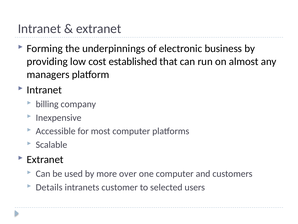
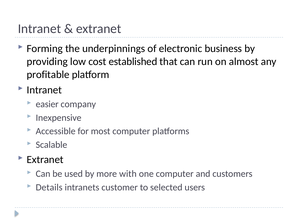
managers: managers -> profitable
billing: billing -> easier
over: over -> with
